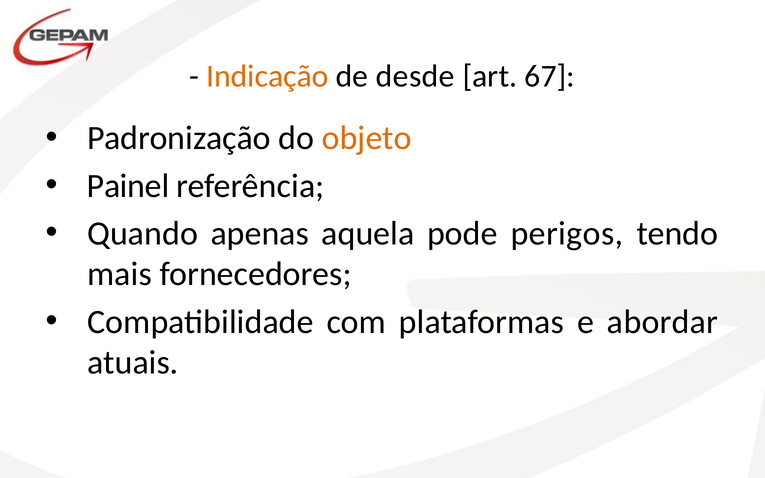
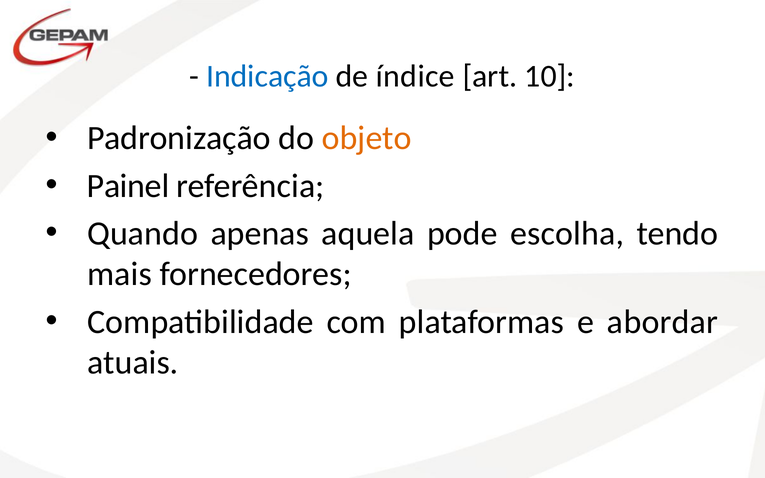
Indicação colour: orange -> blue
desde: desde -> índice
67: 67 -> 10
perigos: perigos -> escolha
